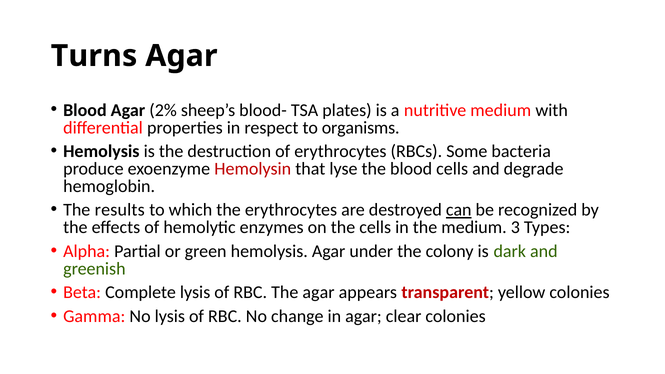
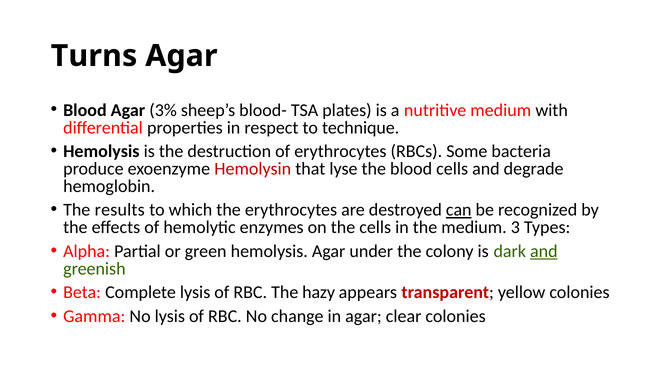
2%: 2% -> 3%
organisms: organisms -> technique
and at (544, 251) underline: none -> present
The agar: agar -> hazy
